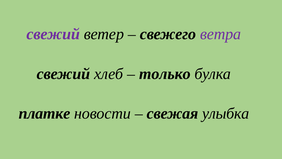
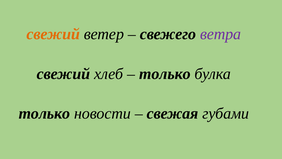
свежий at (53, 34) colour: purple -> orange
платке at (44, 113): платке -> только
улыбка: улыбка -> губами
